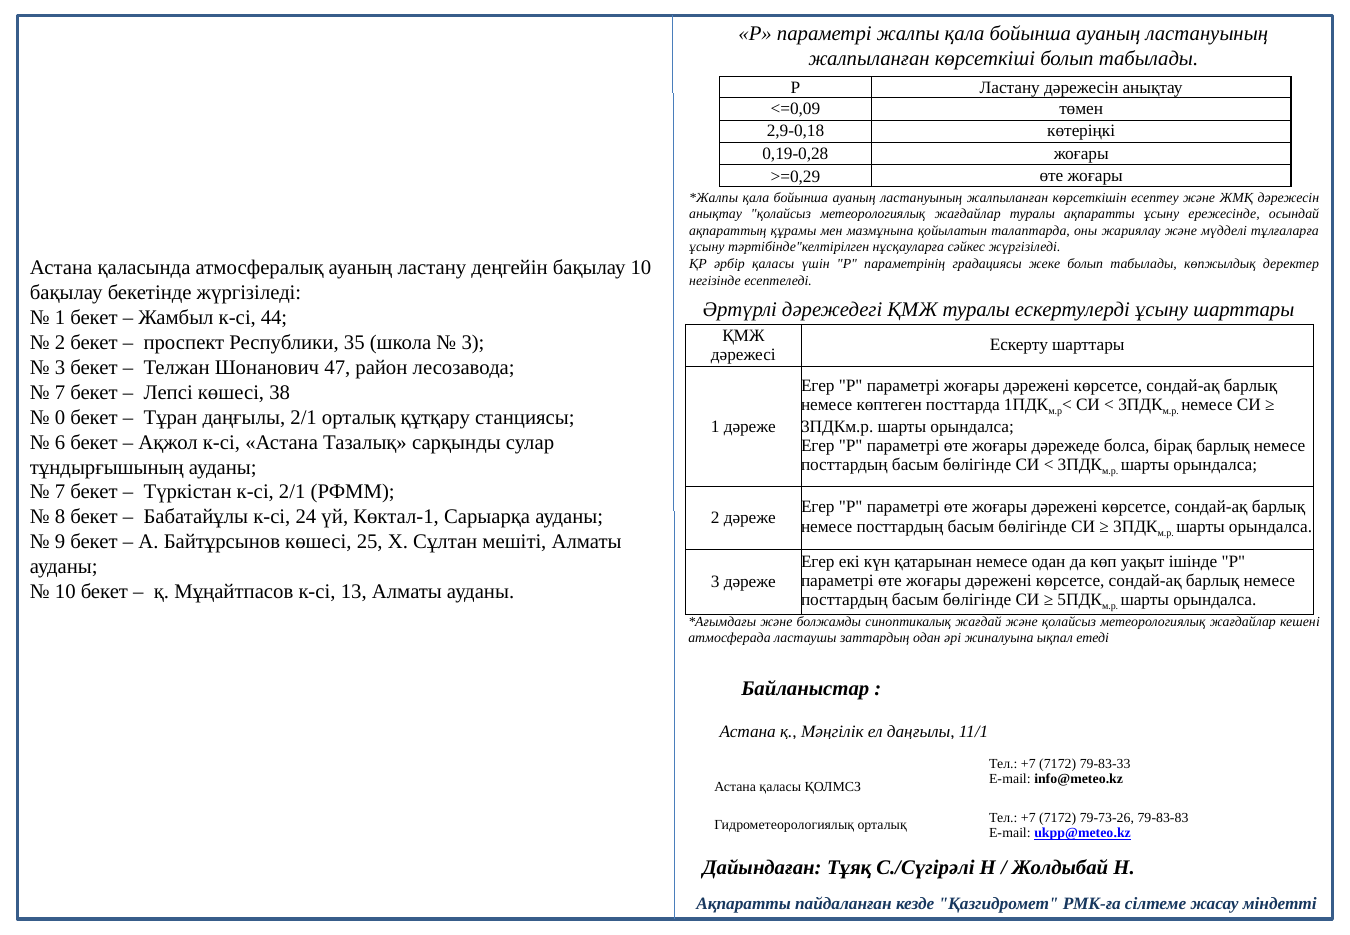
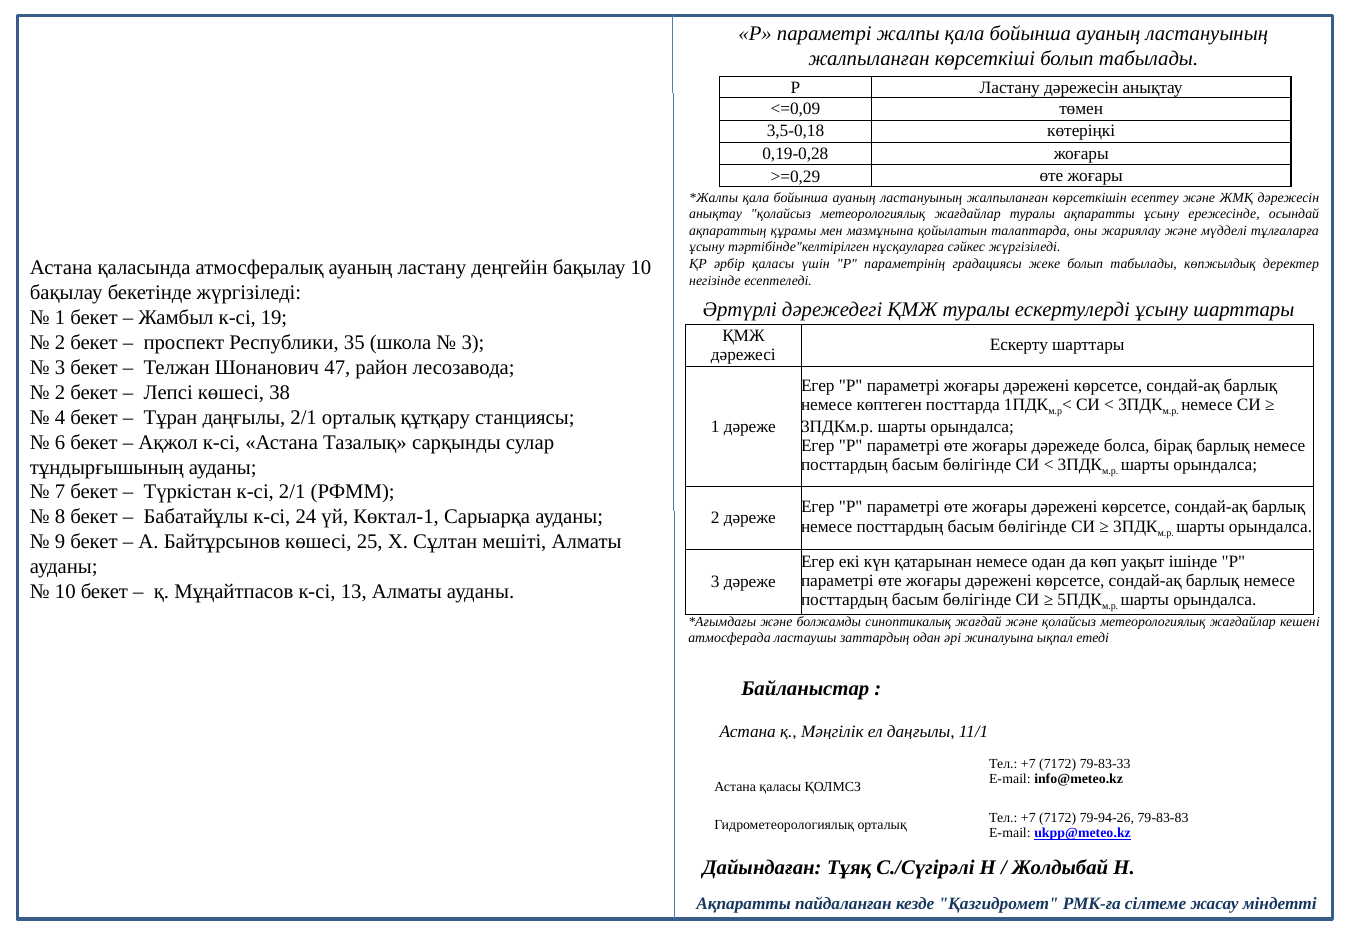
2,9-0,18: 2,9-0,18 -> 3,5-0,18
44: 44 -> 19
7 at (60, 392): 7 -> 2
0: 0 -> 4
79-73-26: 79-73-26 -> 79-94-26
